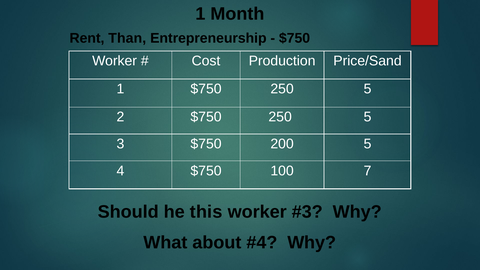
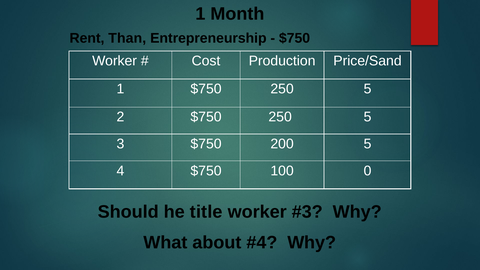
7: 7 -> 0
this: this -> title
